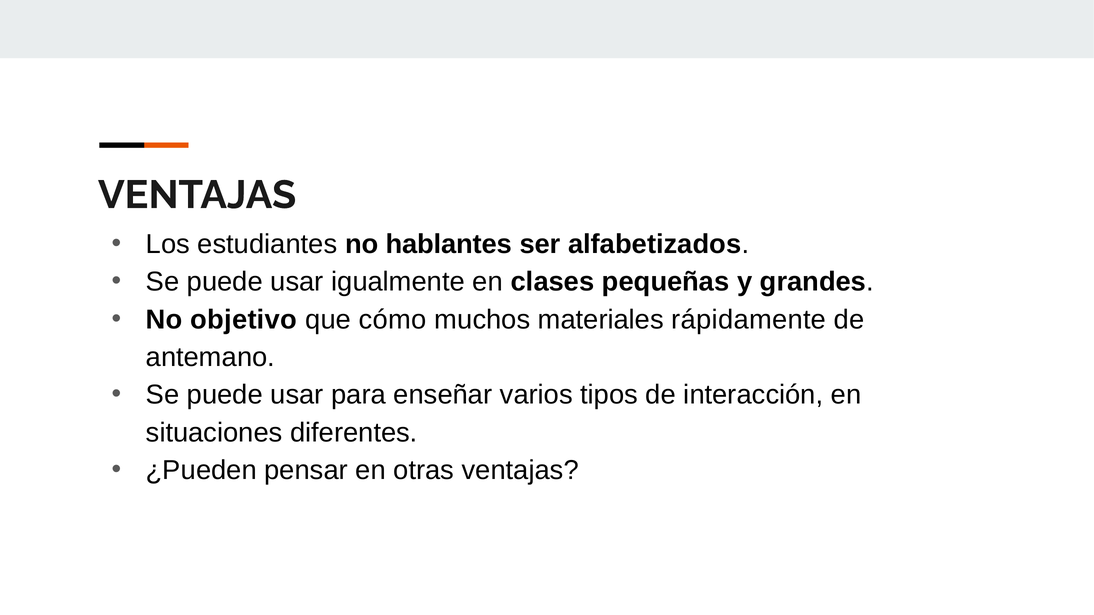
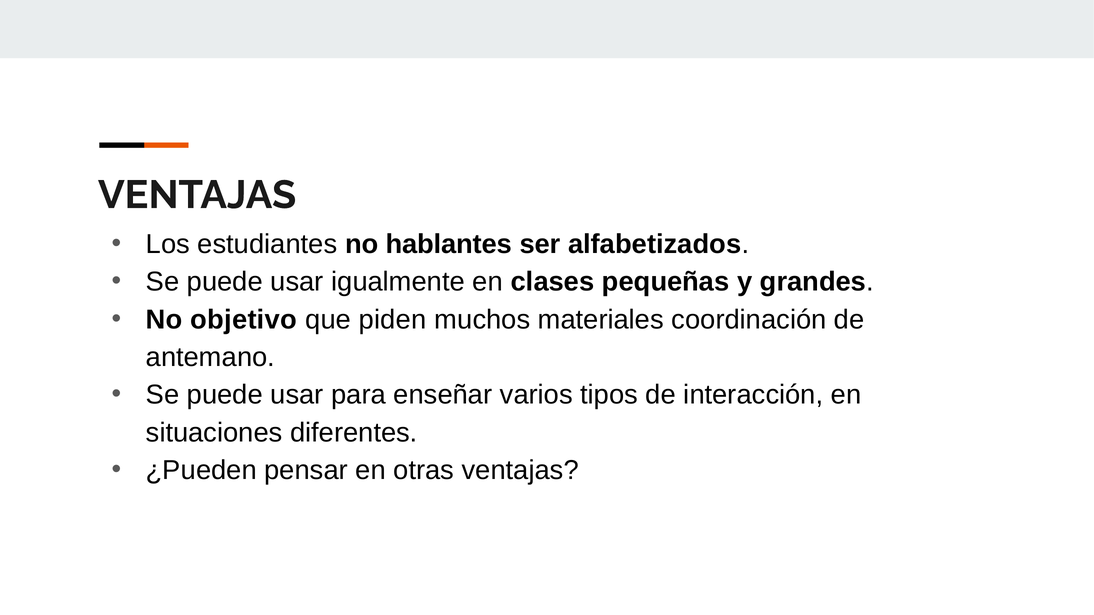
cómo: cómo -> piden
rápidamente: rápidamente -> coordinación
